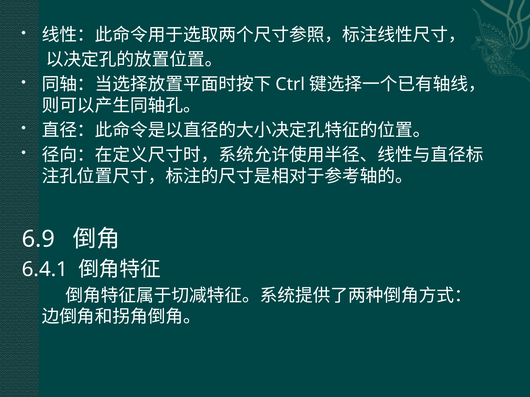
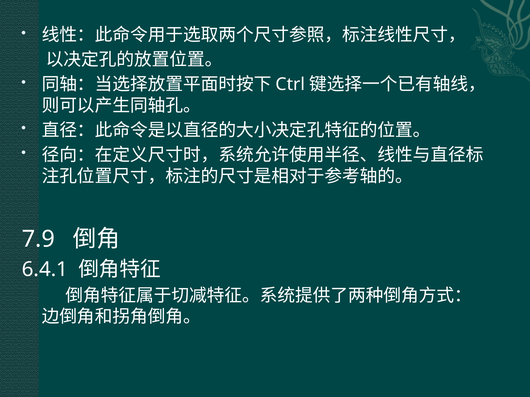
6.9: 6.9 -> 7.9
